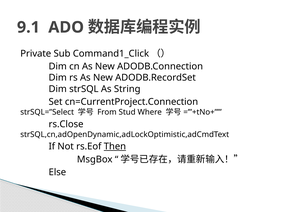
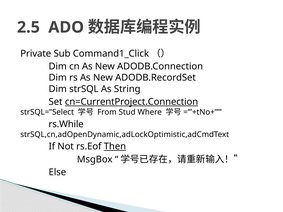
9.1: 9.1 -> 2.5
cn=CurrentProject.Connection underline: none -> present
rs.Close: rs.Close -> rs.While
